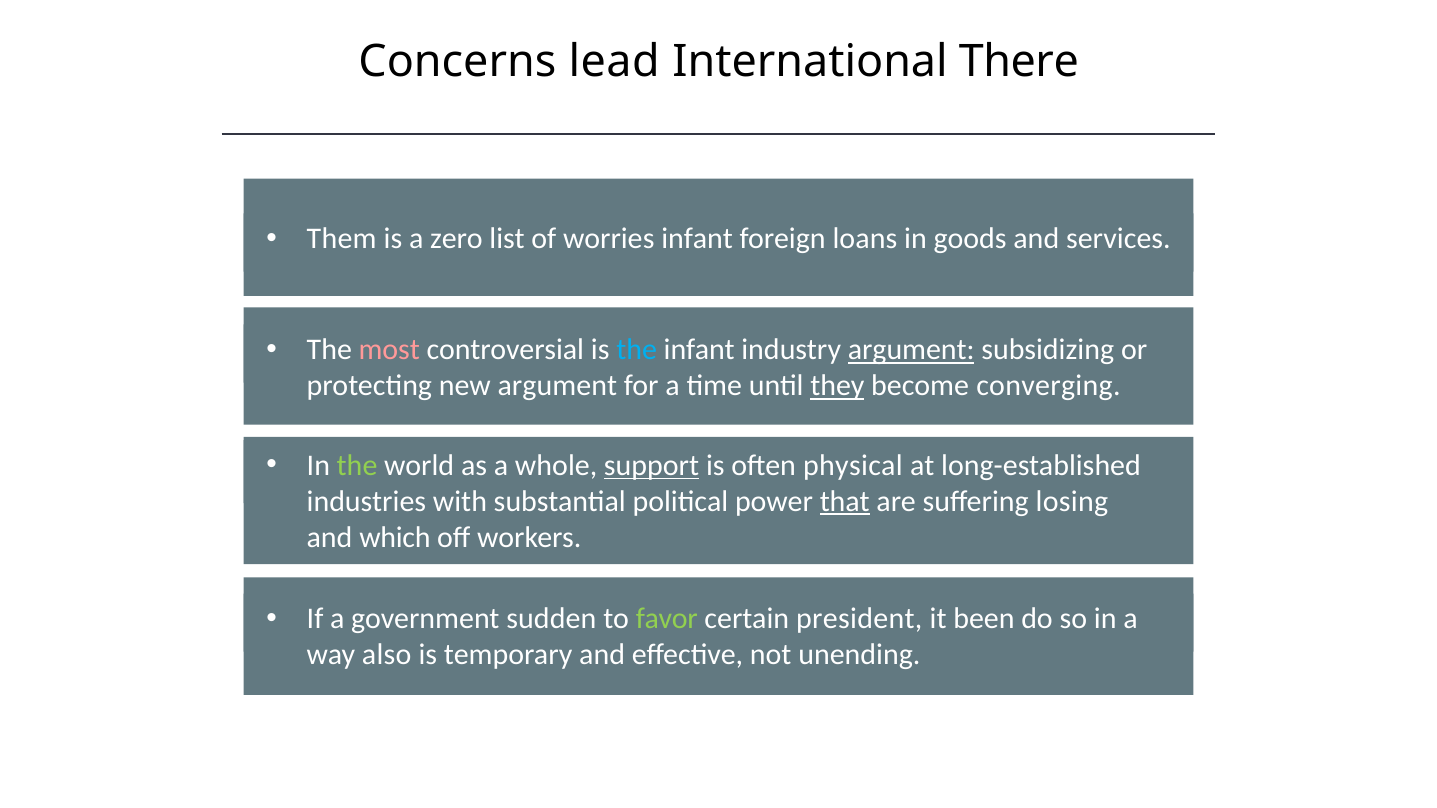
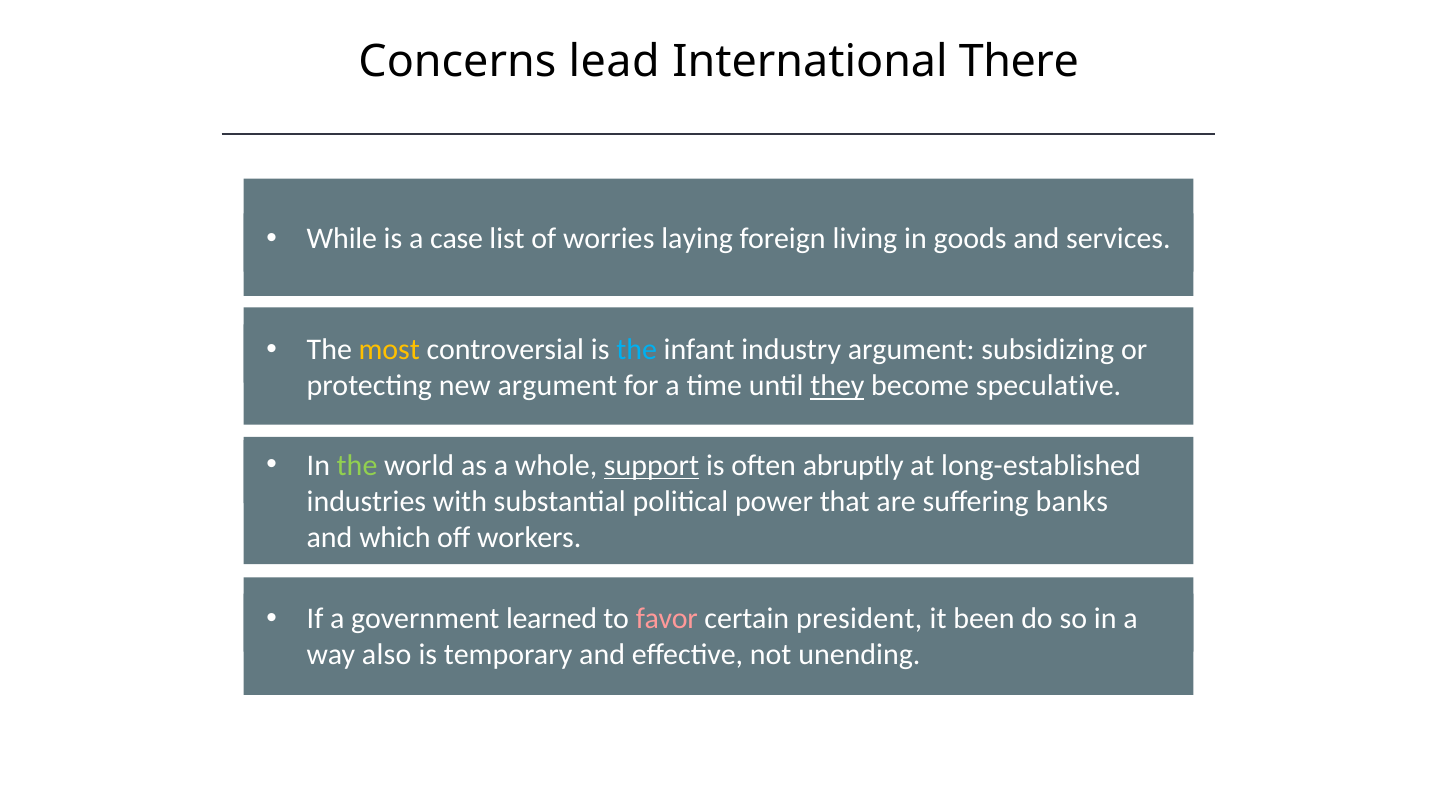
Them: Them -> While
zero: zero -> case
worries infant: infant -> laying
loans: loans -> living
most colour: pink -> yellow
argument at (911, 350) underline: present -> none
converging: converging -> speculative
physical: physical -> abruptly
that underline: present -> none
losing: losing -> banks
sudden: sudden -> learned
favor colour: light green -> pink
